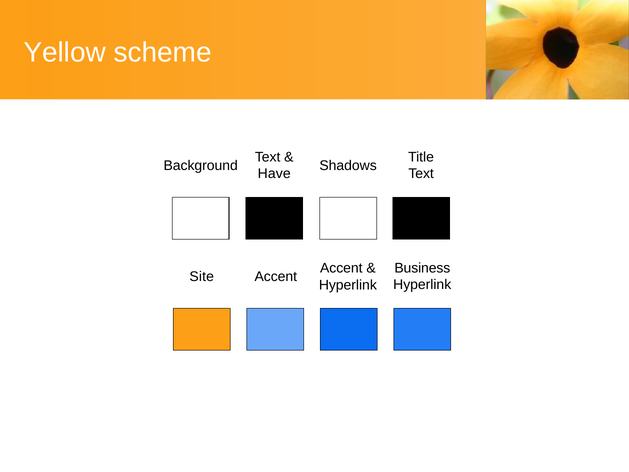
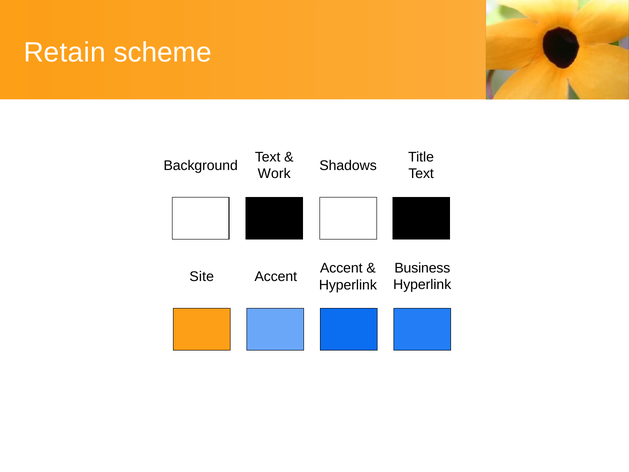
Yellow: Yellow -> Retain
Have: Have -> Work
